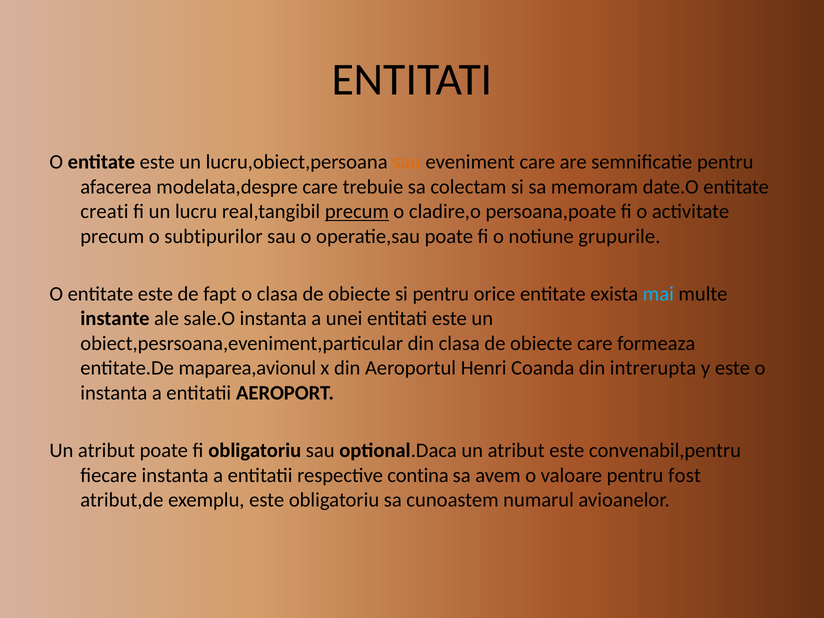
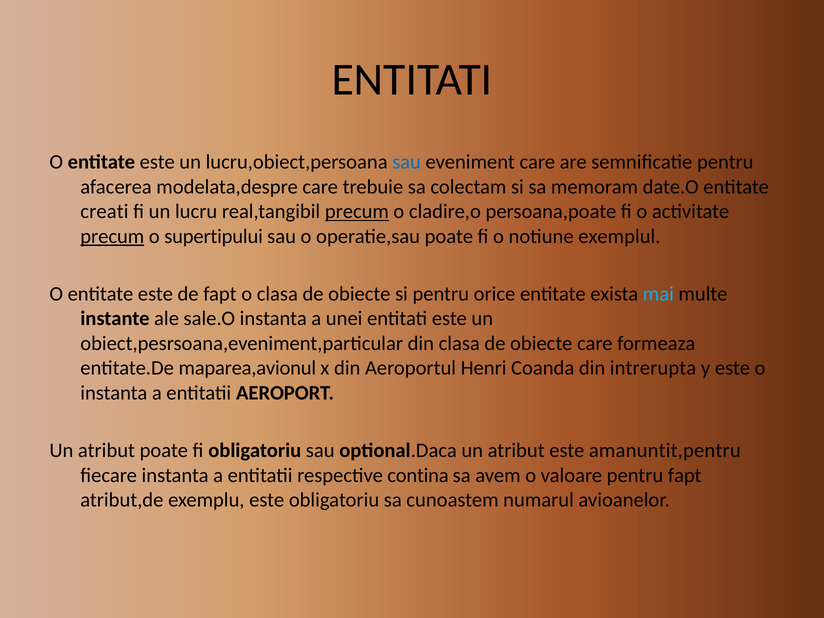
sau at (407, 162) colour: orange -> blue
precum at (112, 236) underline: none -> present
subtipurilor: subtipurilor -> supertipului
grupurile: grupurile -> exemplul
convenabil,pentru: convenabil,pentru -> amanuntit,pentru
pentru fost: fost -> fapt
